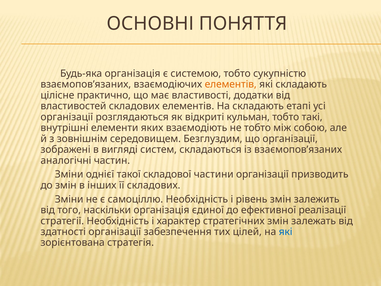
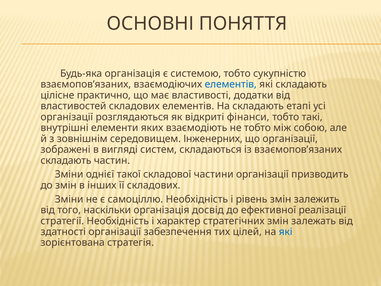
елементів at (231, 84) colour: orange -> blue
кульман: кульман -> фінанси
Безглуздим: Безглуздим -> Інженерних
аналогiчнi at (66, 160): аналогiчнi -> складають
єдиної: єдиної -> досвід
